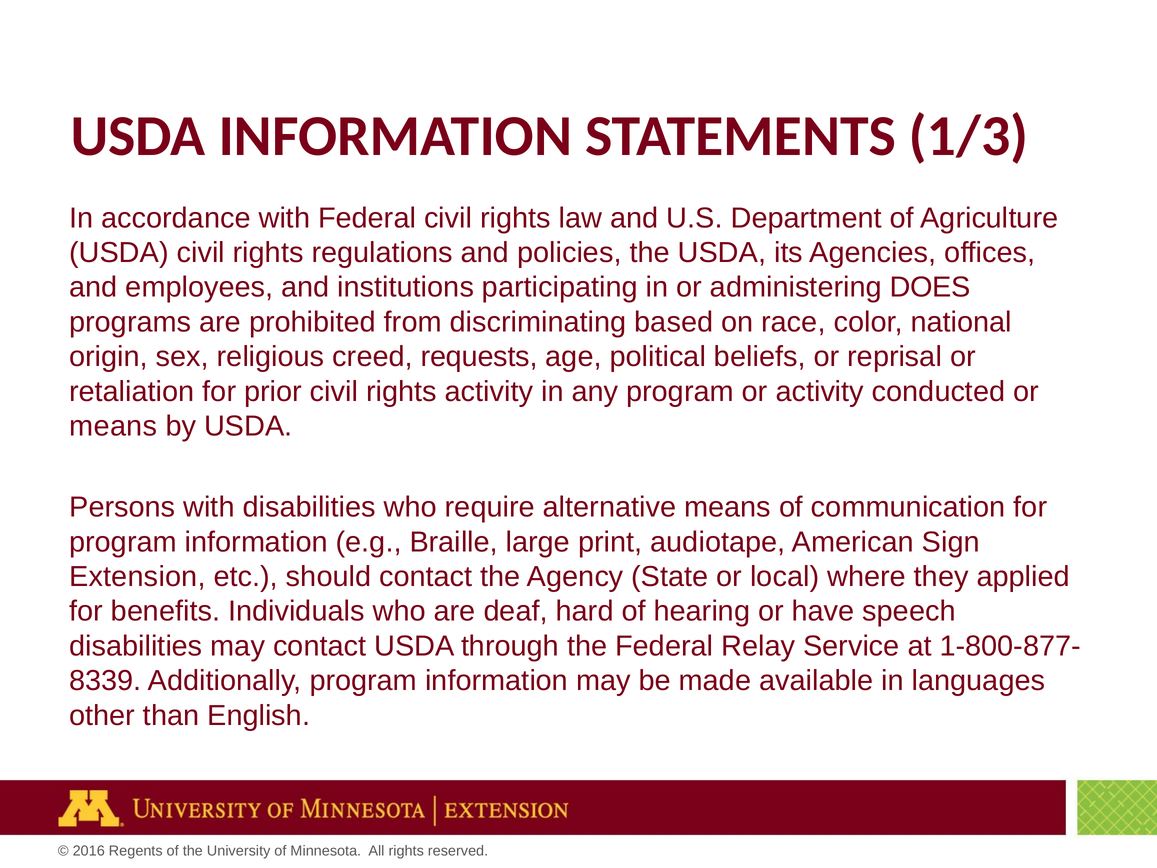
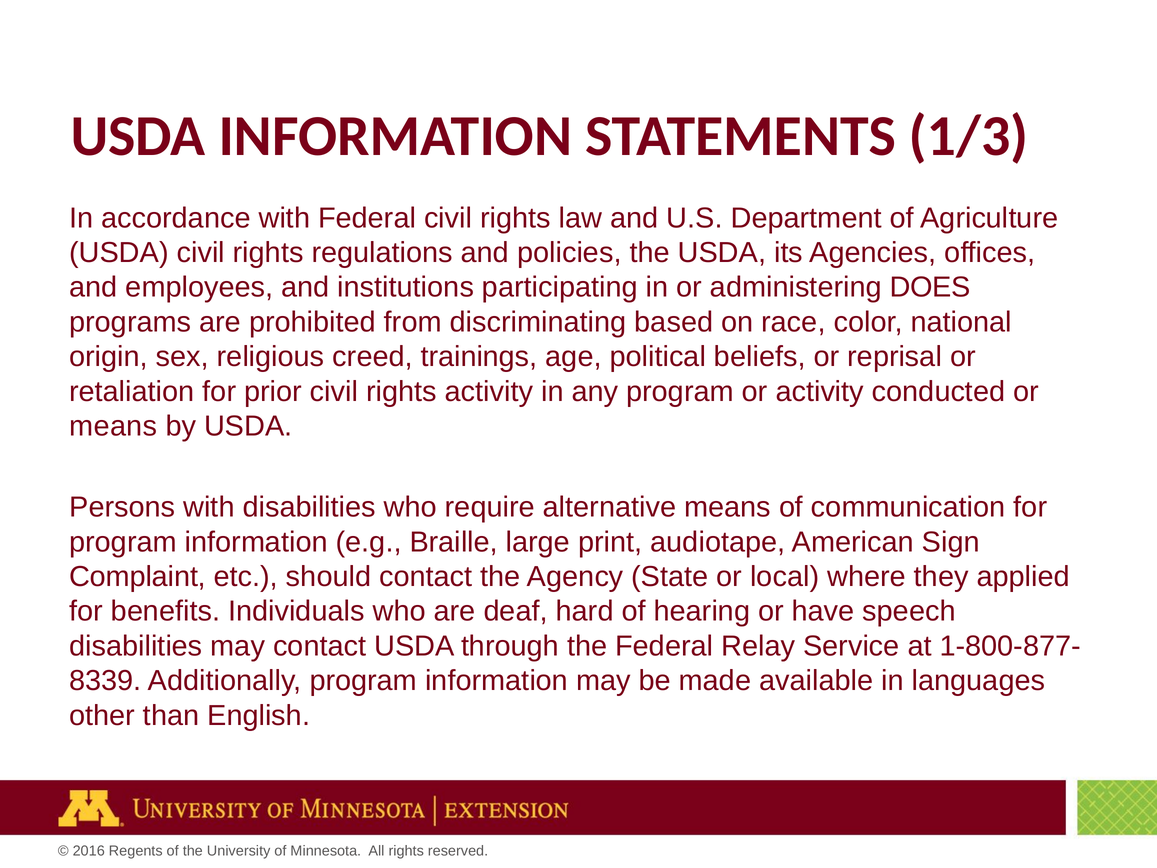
requests: requests -> trainings
Extension: Extension -> Complaint
